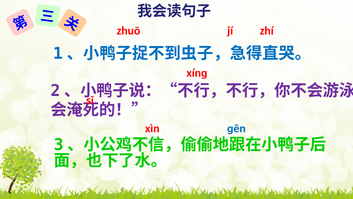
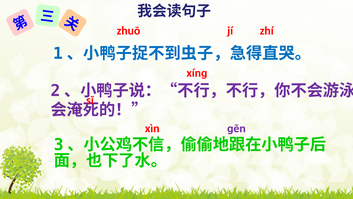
ɡēn colour: blue -> purple
